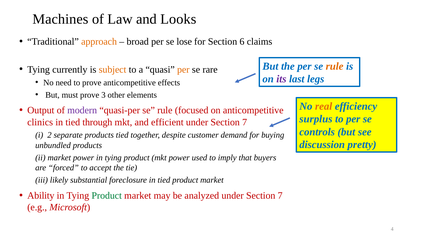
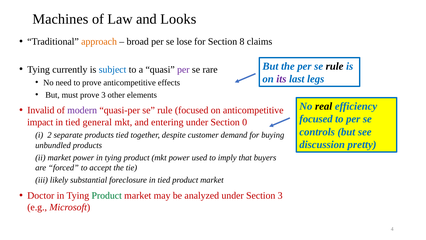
6: 6 -> 8
rule at (335, 66) colour: orange -> black
subject colour: orange -> blue
per at (183, 69) colour: orange -> purple
real colour: orange -> black
Output: Output -> Invalid
surplus at (316, 119): surplus -> focused
clinics: clinics -> impact
through: through -> general
efficient: efficient -> entering
7 at (245, 122): 7 -> 0
Ability: Ability -> Doctor
analyzed under Section 7: 7 -> 3
